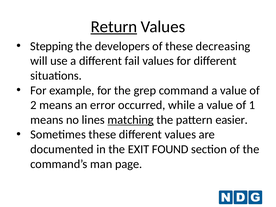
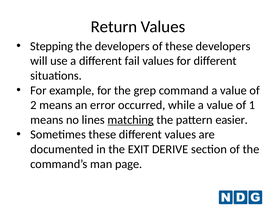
Return underline: present -> none
these decreasing: decreasing -> developers
FOUND: FOUND -> DERIVE
